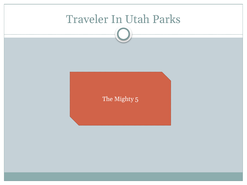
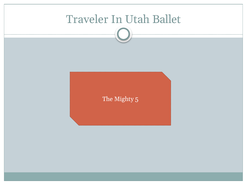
Parks: Parks -> Ballet
